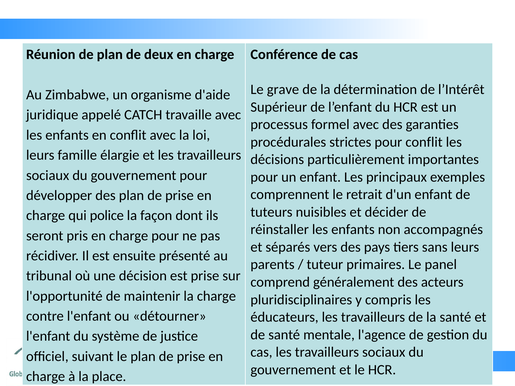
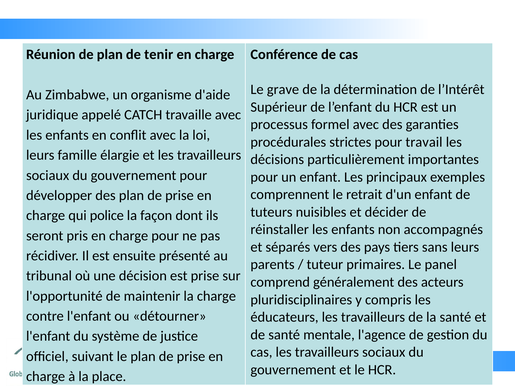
deux: deux -> tenir
pour conflit: conflit -> travail
